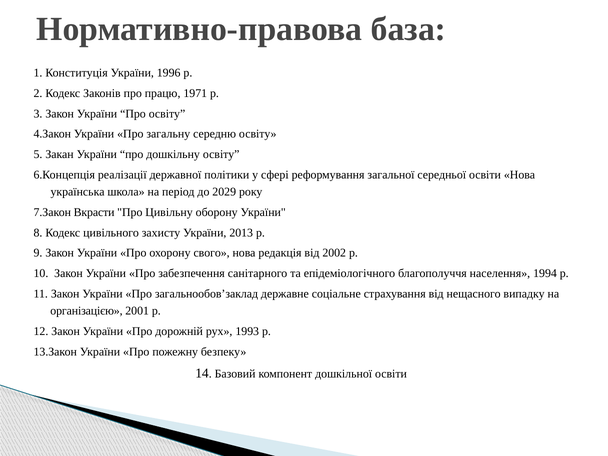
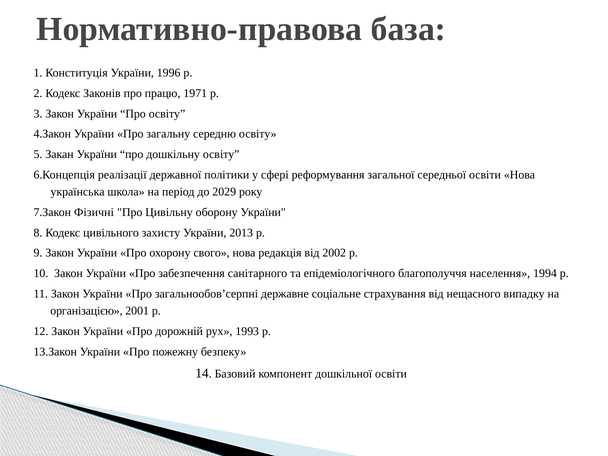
Вкрасти: Вкрасти -> Фізичні
загальнообов’заклад: загальнообов’заклад -> загальнообов’серпні
